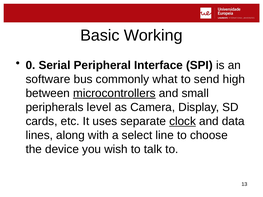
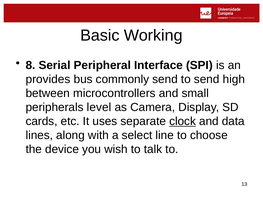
0: 0 -> 8
software: software -> provides
commonly what: what -> send
microcontrollers underline: present -> none
